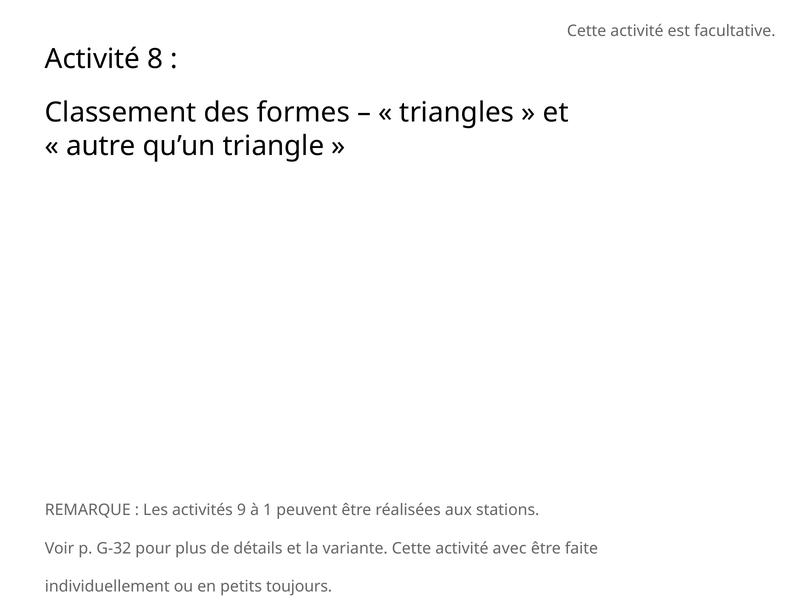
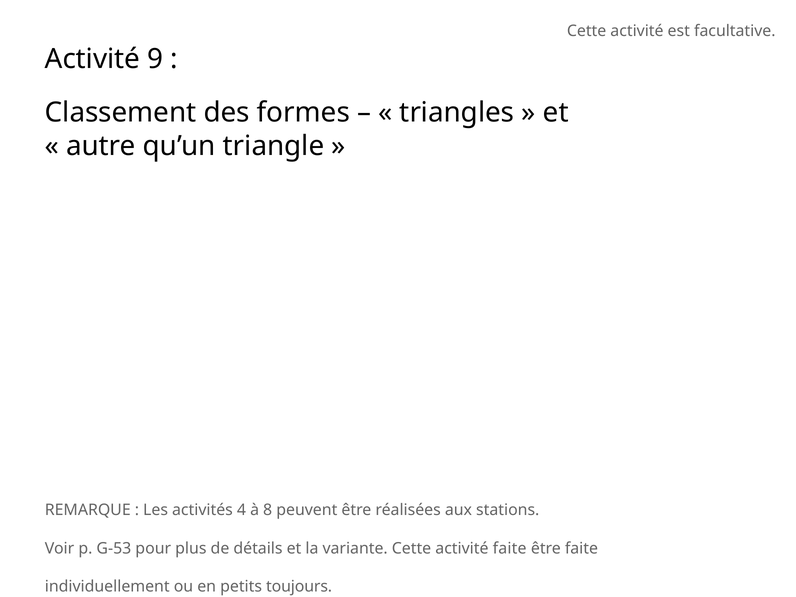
8: 8 -> 9
9: 9 -> 4
1: 1 -> 8
G-32: G-32 -> G-53
activité avec: avec -> faite
